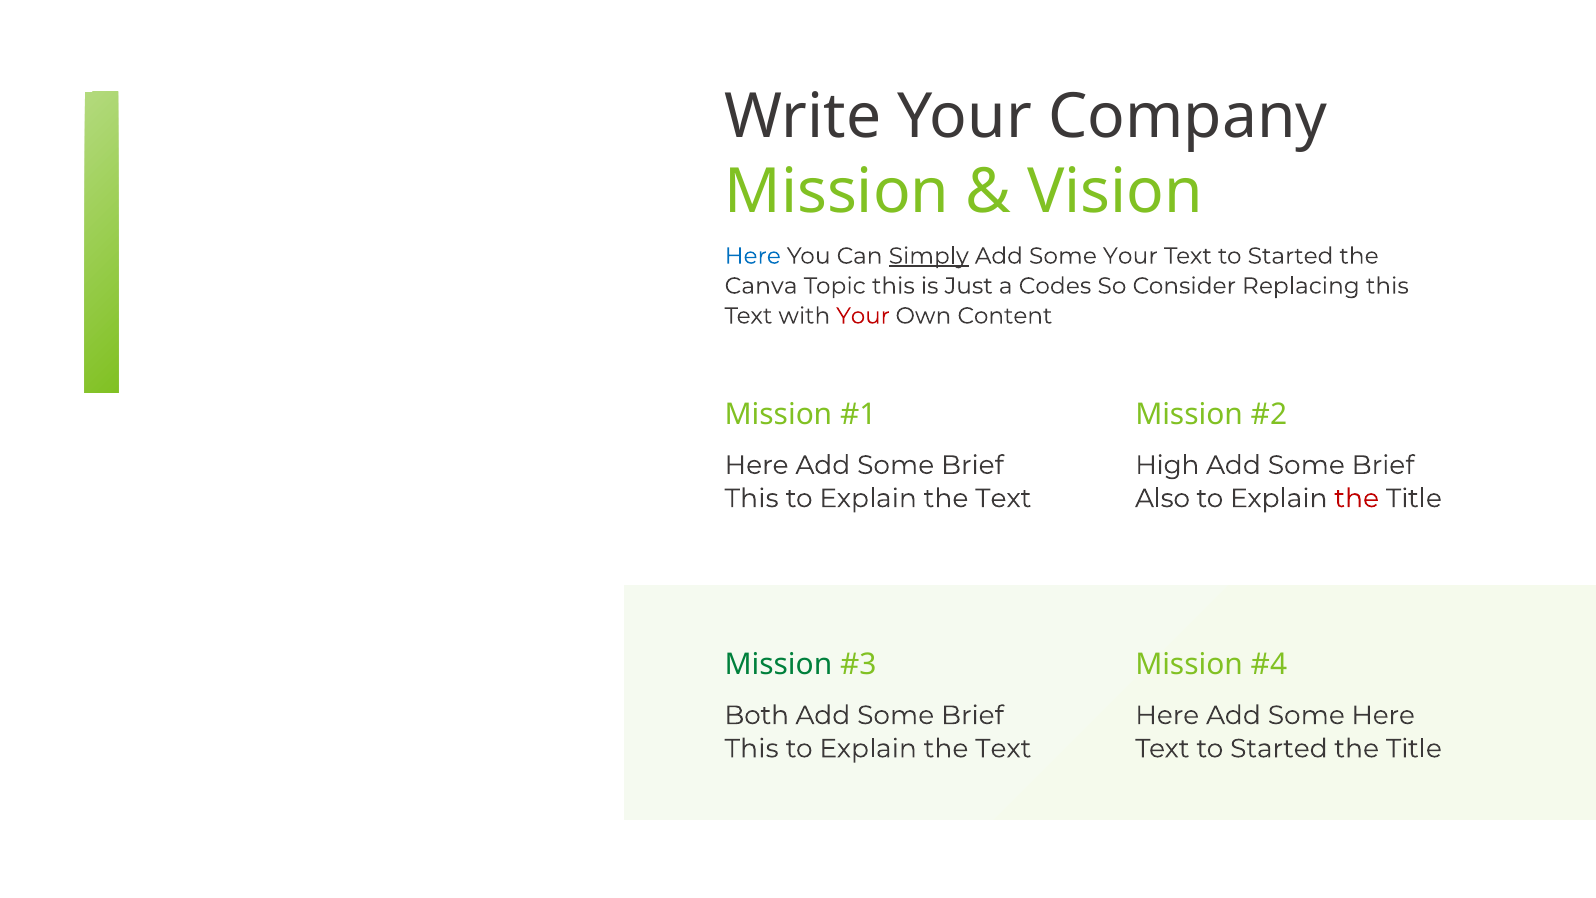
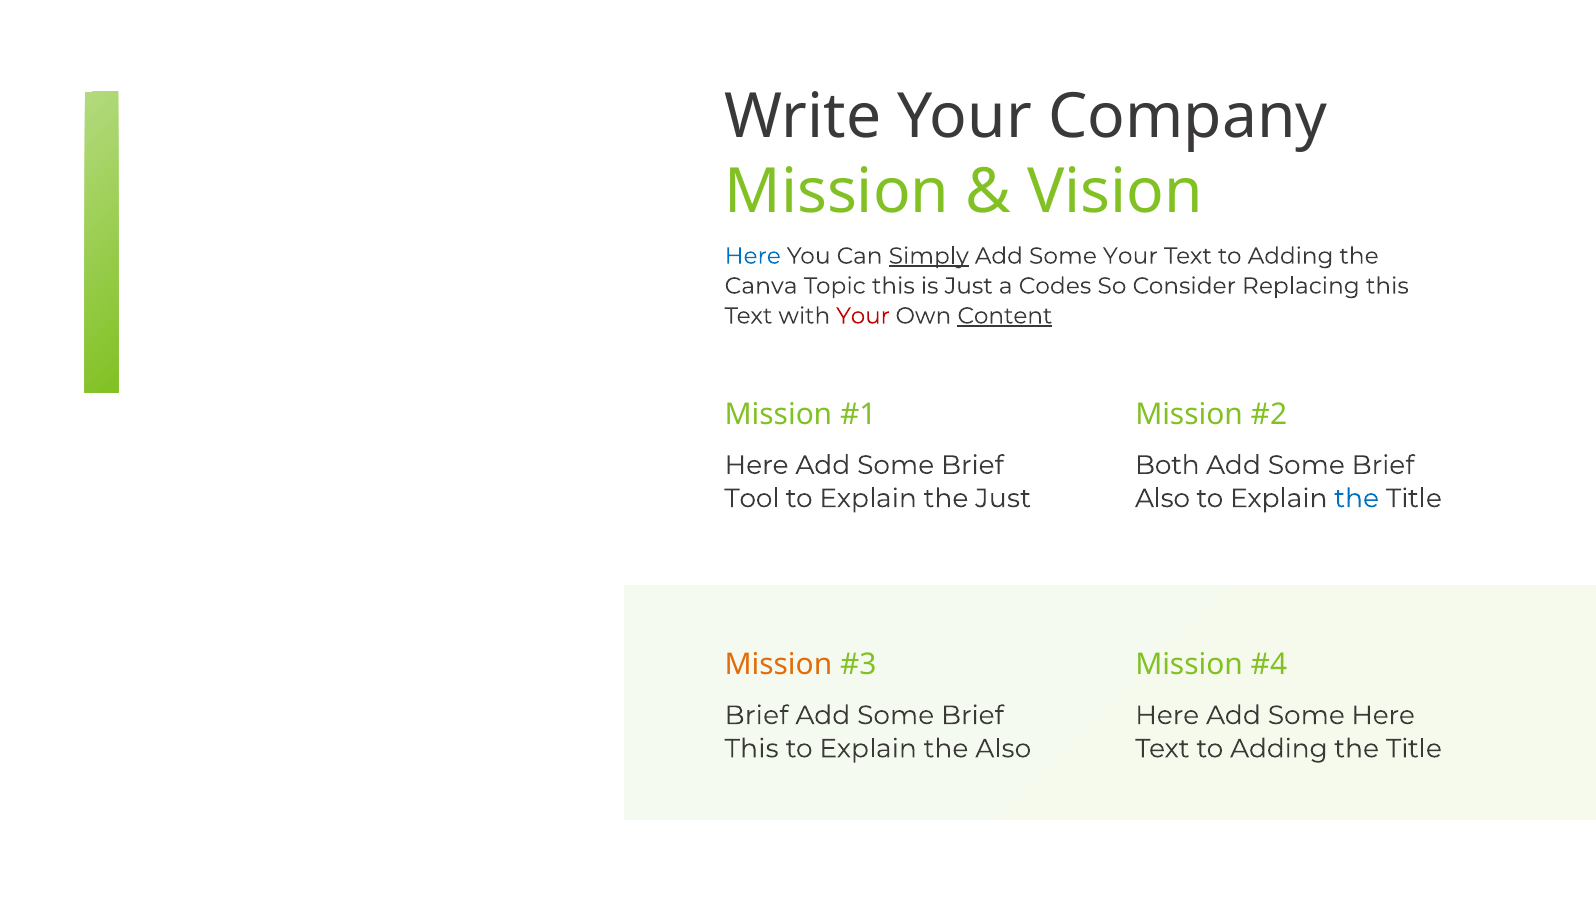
Started at (1291, 256): Started -> Adding
Content underline: none -> present
High: High -> Both
This at (752, 498): This -> Tool
Text at (1003, 498): Text -> Just
the at (1357, 498) colour: red -> blue
Mission at (778, 664) colour: green -> orange
Both at (757, 715): Both -> Brief
Text at (1003, 748): Text -> Also
Started at (1279, 748): Started -> Adding
